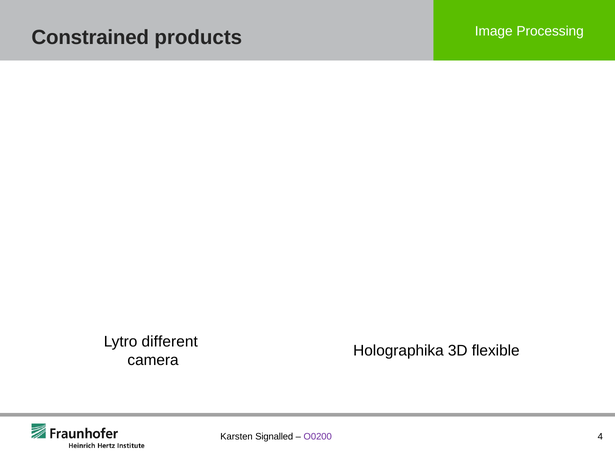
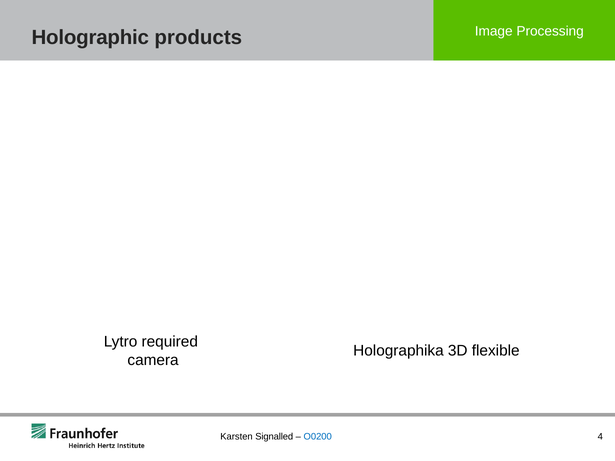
Constrained: Constrained -> Holographic
different: different -> required
O0200 colour: purple -> blue
